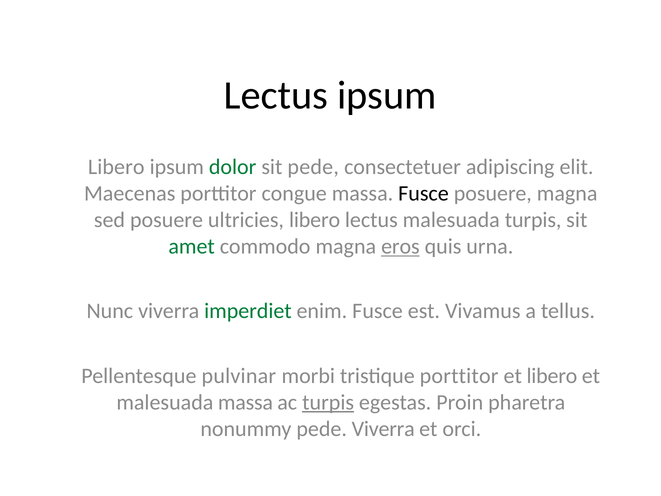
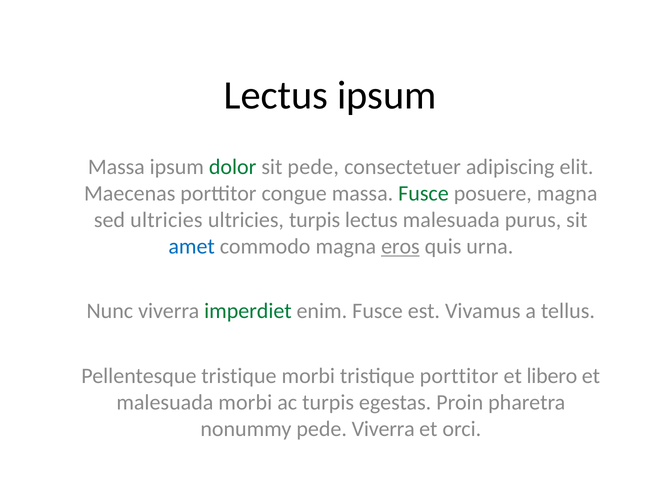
Libero at (116, 167): Libero -> Massa
Fusce at (423, 193) colour: black -> green
sed posuere: posuere -> ultricies
ultricies libero: libero -> turpis
malesuada turpis: turpis -> purus
amet colour: green -> blue
Pellentesque pulvinar: pulvinar -> tristique
malesuada massa: massa -> morbi
turpis at (328, 402) underline: present -> none
